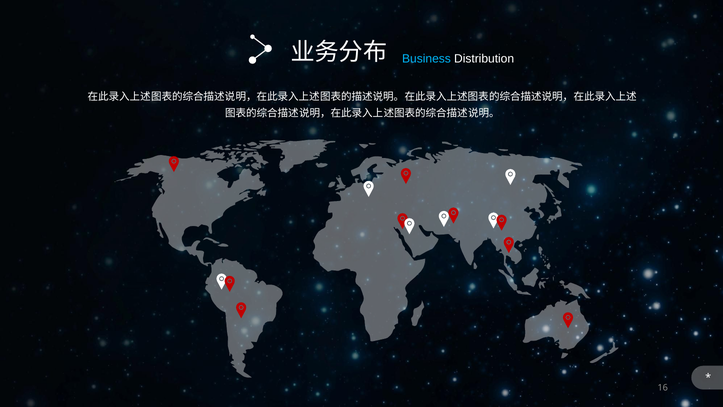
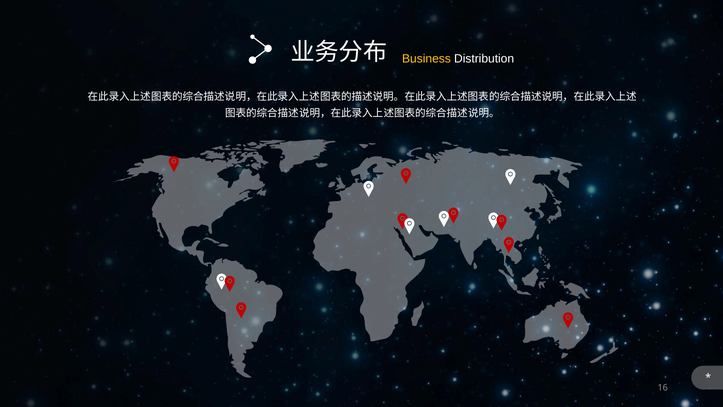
Business colour: light blue -> yellow
